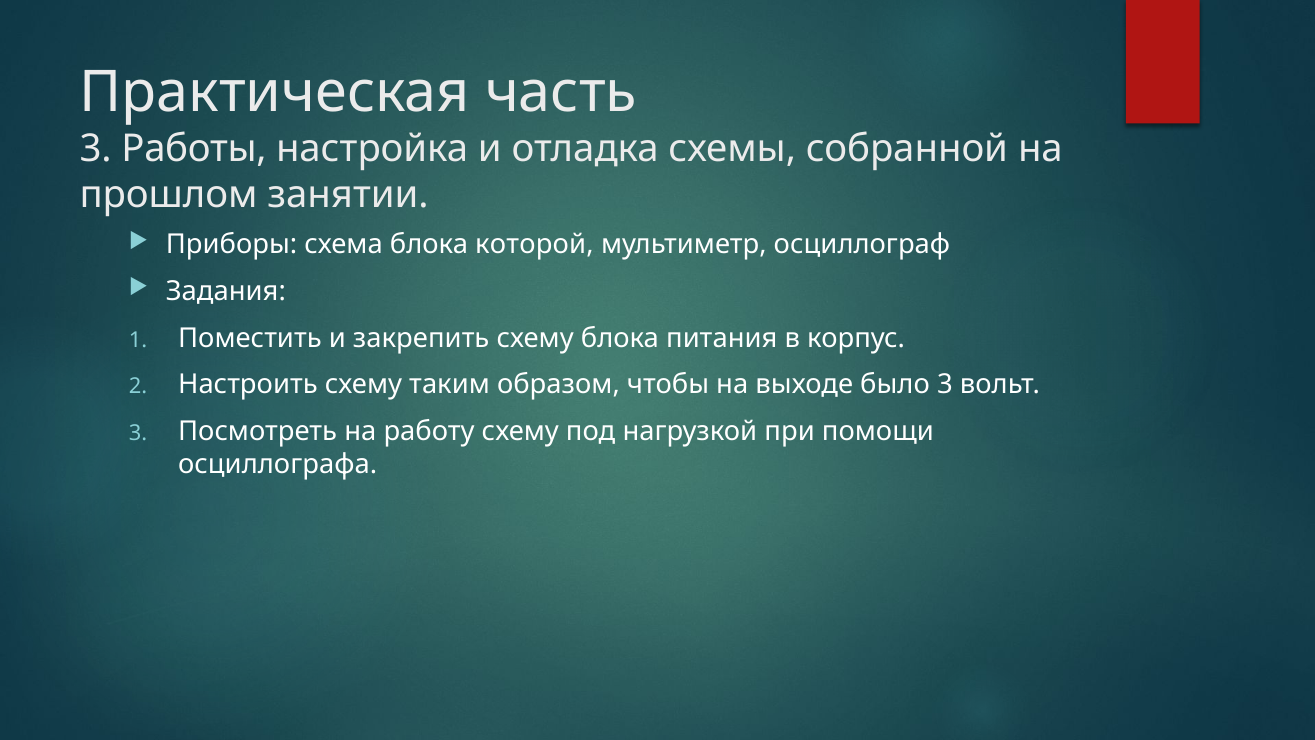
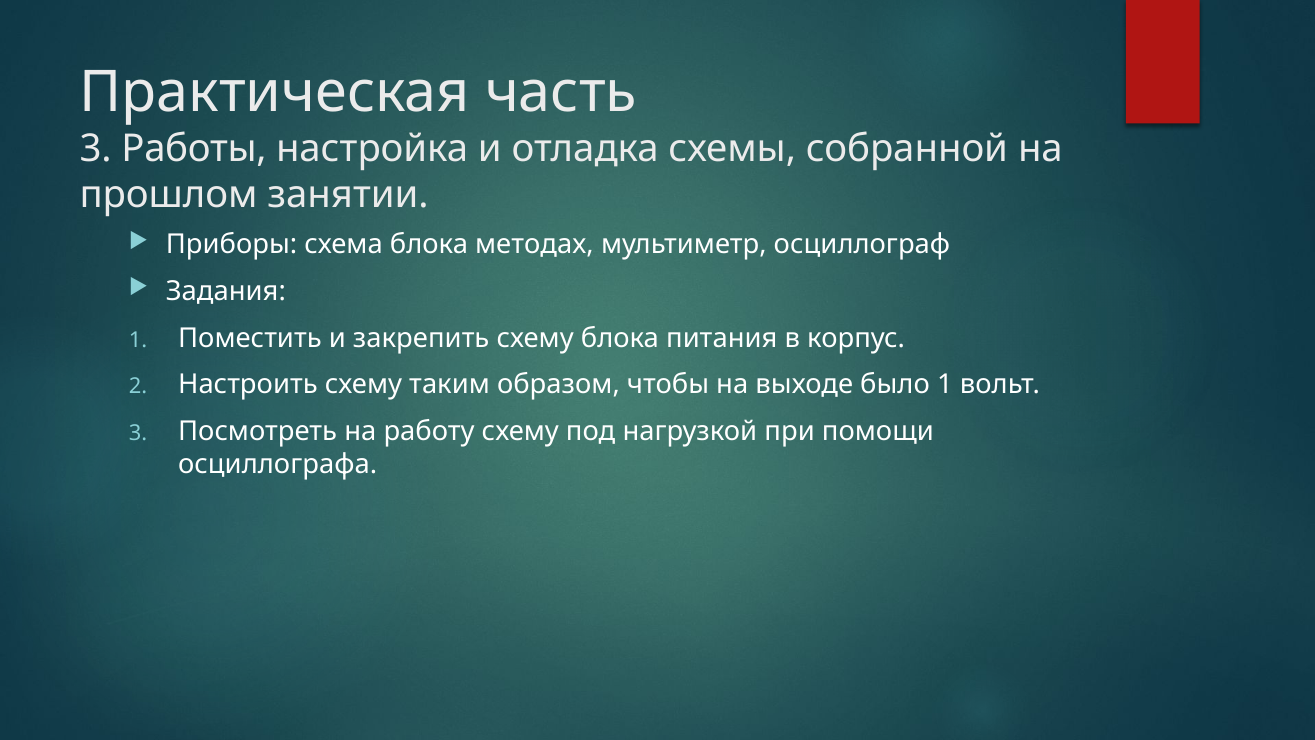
которой: которой -> методах
было 3: 3 -> 1
